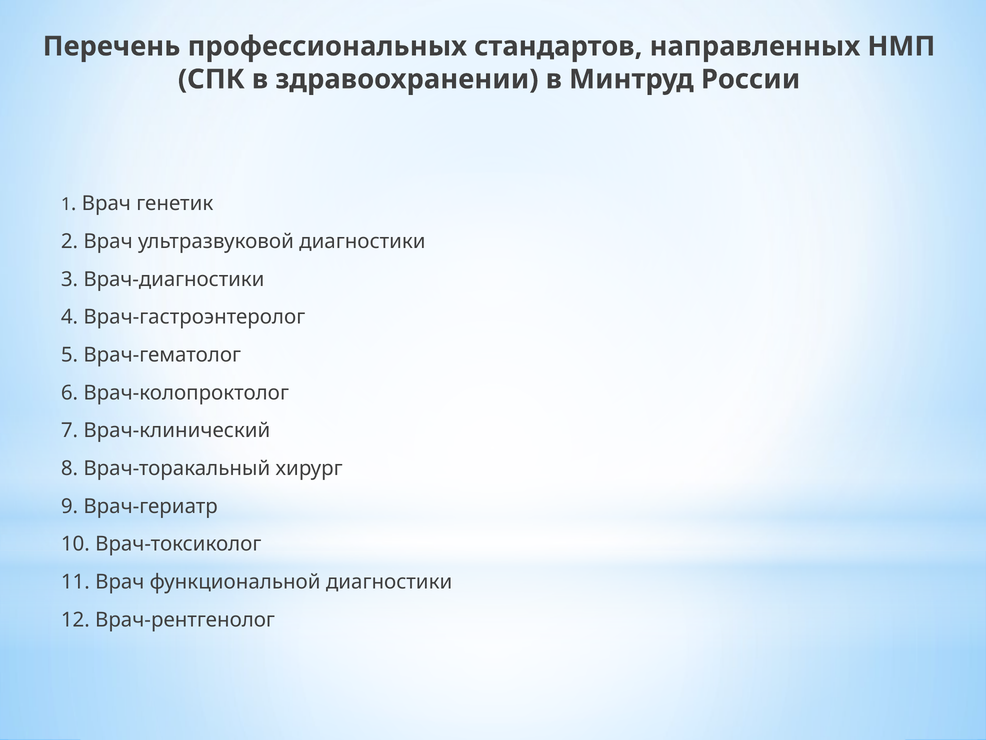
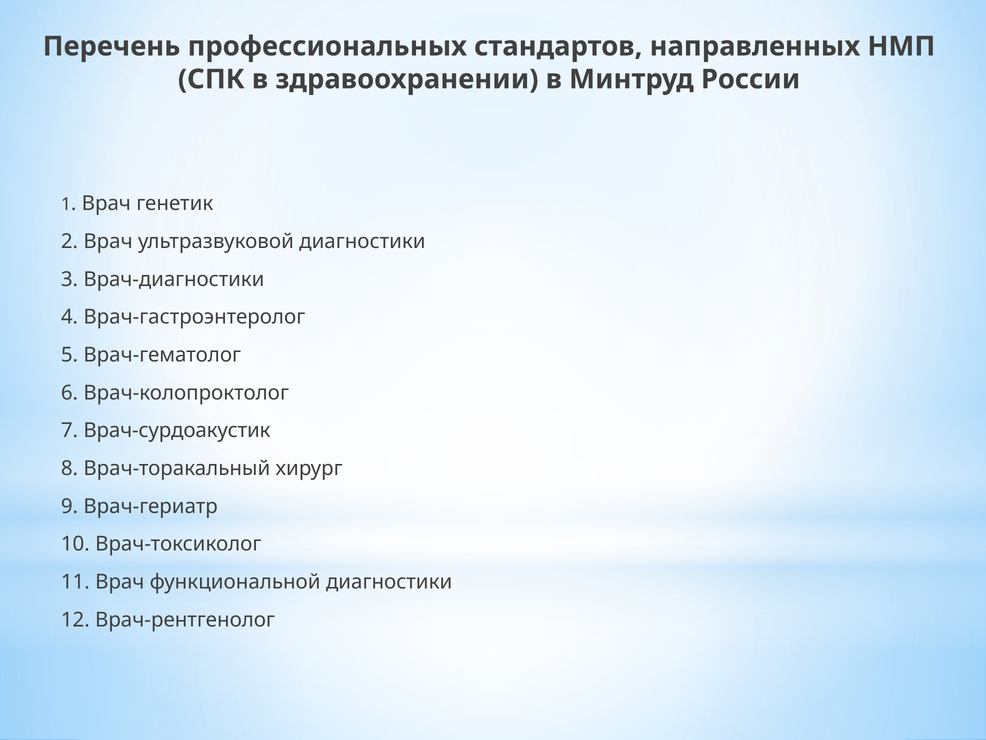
Врач-клинический: Врач-клинический -> Врач-сурдоакустик
